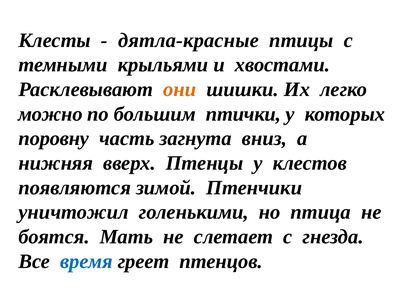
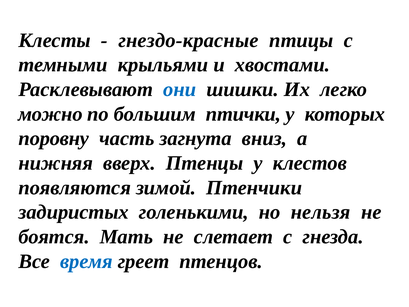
дятла-красные: дятла-красные -> гнездо-красные
они colour: orange -> blue
уничтожил: уничтожил -> задиристых
птица: птица -> нельзя
